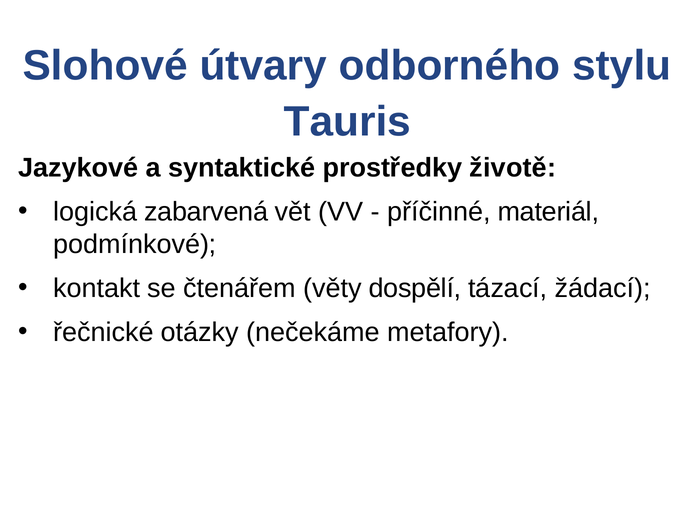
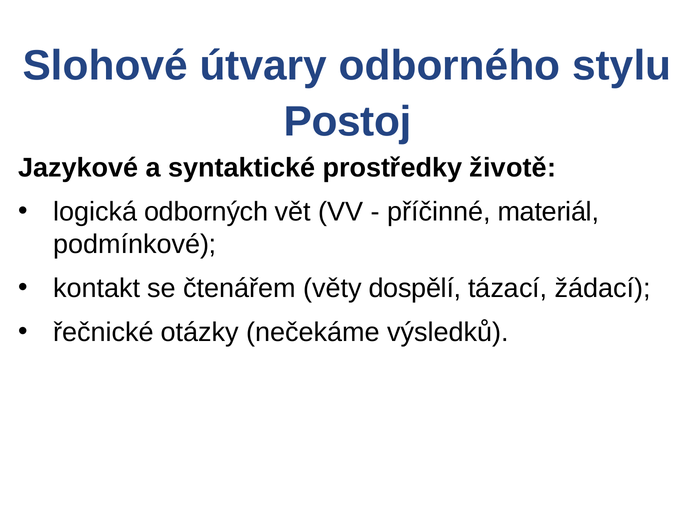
Tauris: Tauris -> Postoj
zabarvená: zabarvená -> odborných
metafory: metafory -> výsledků
